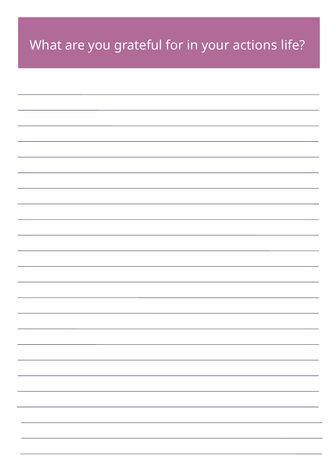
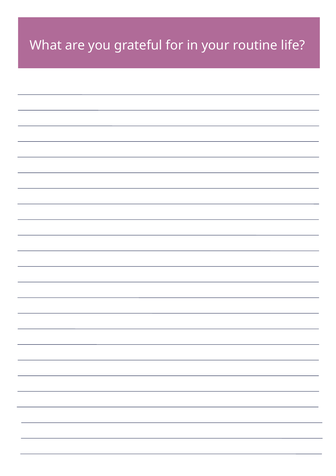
actions: actions -> routine
